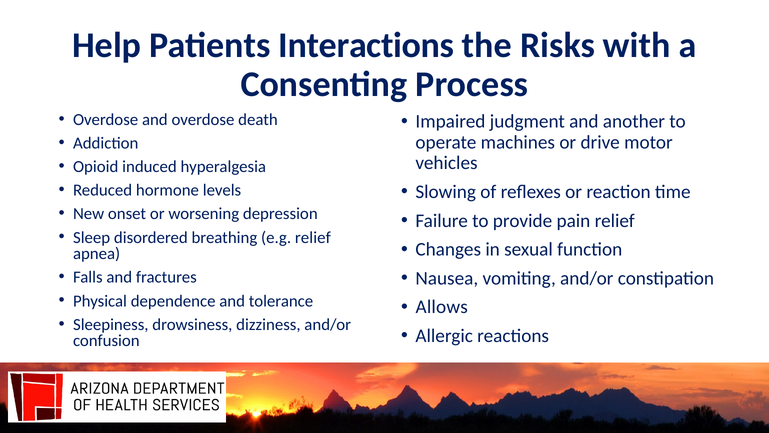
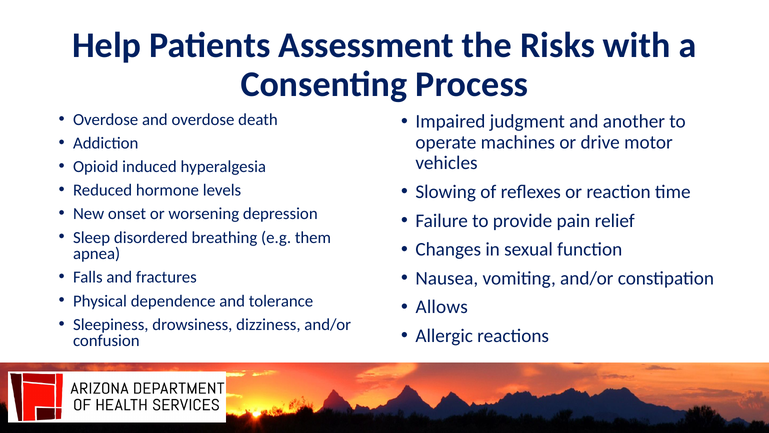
Interactions: Interactions -> Assessment
e.g relief: relief -> them
